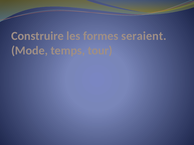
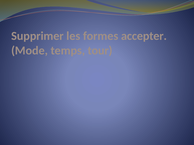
Construire: Construire -> Supprimer
seraient: seraient -> accepter
